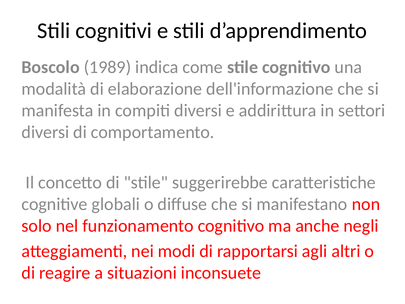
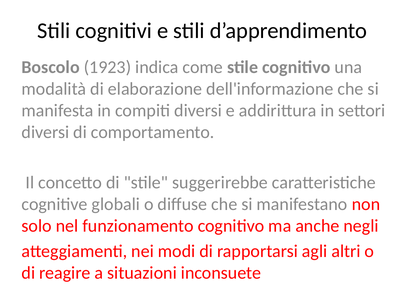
1989: 1989 -> 1923
